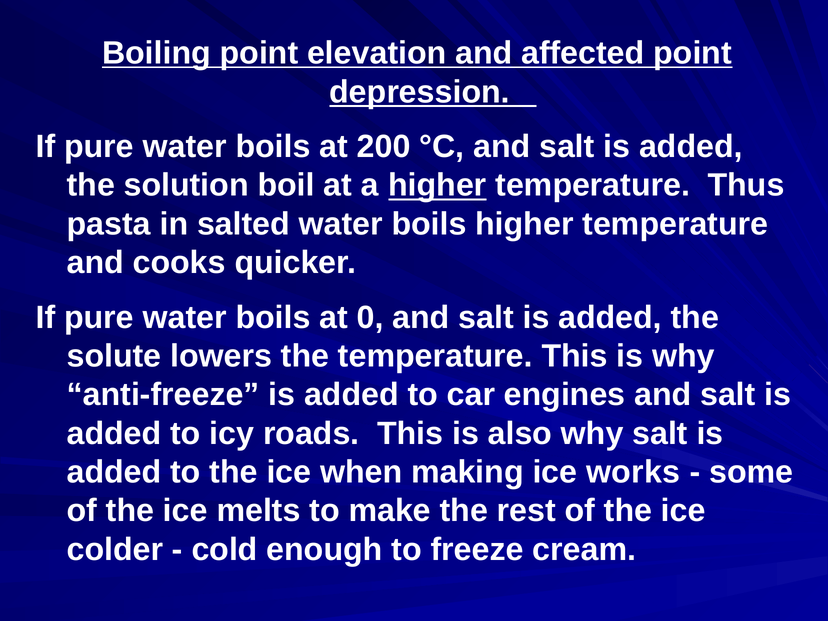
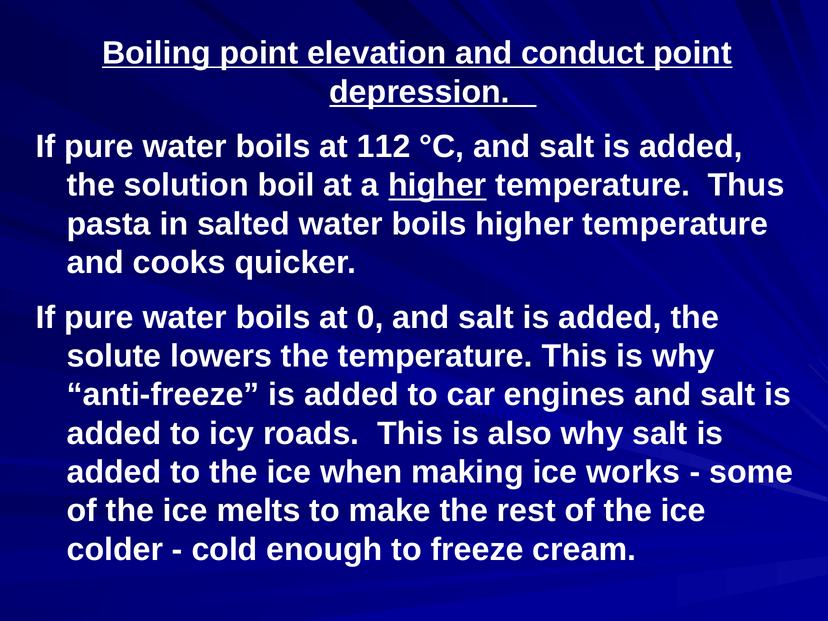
affected: affected -> conduct
200: 200 -> 112
